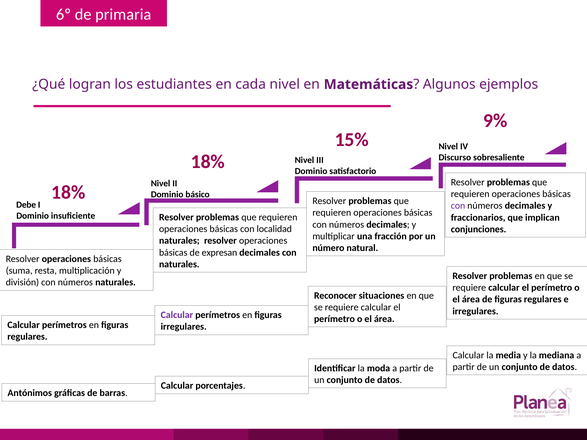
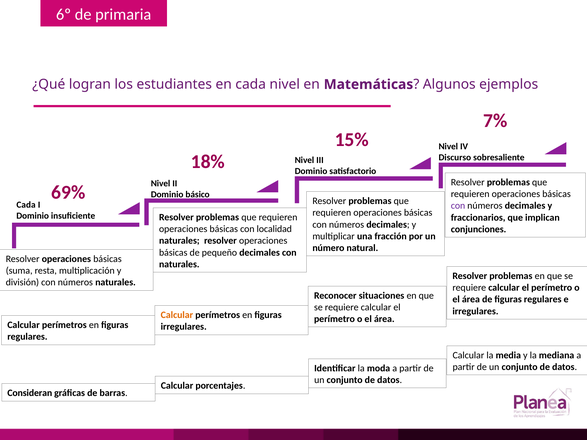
9%: 9% -> 7%
18% at (68, 192): 18% -> 69%
Debe at (26, 205): Debe -> Cada
expresan: expresan -> pequeño
Calcular at (177, 315) colour: purple -> orange
Antónimos: Antónimos -> Consideran
